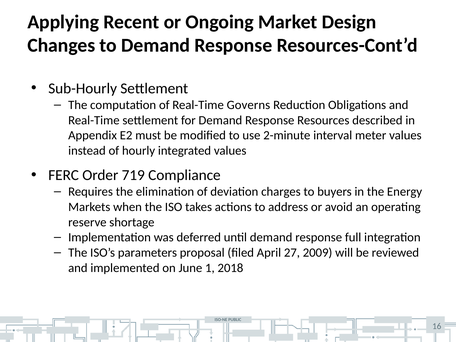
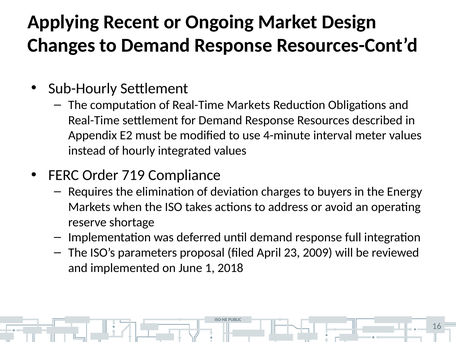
Real-Time Governs: Governs -> Markets
2-minute: 2-minute -> 4-minute
27: 27 -> 23
